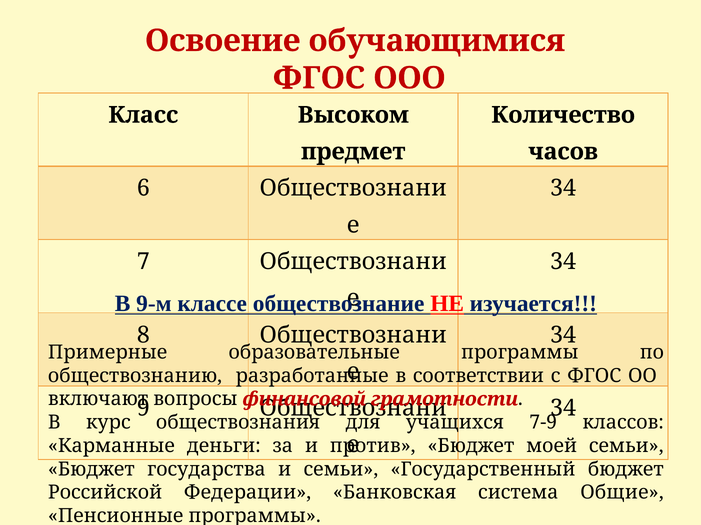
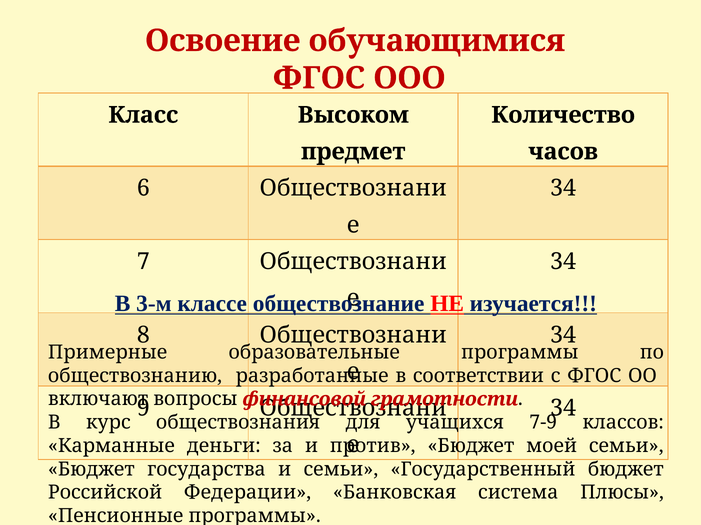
9-м: 9-м -> 3-м
Общие: Общие -> Плюсы
